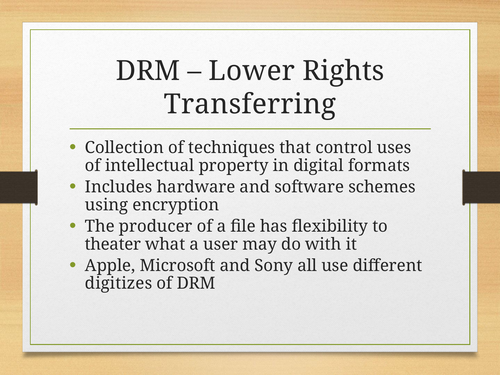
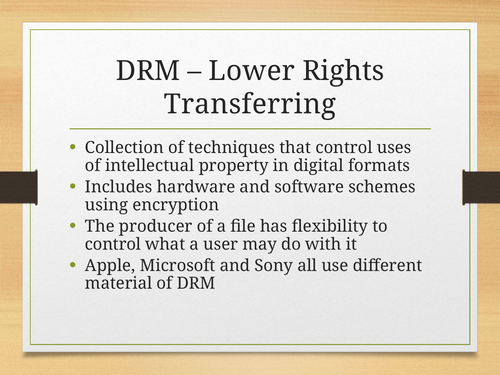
theater at (113, 244): theater -> control
digitizes: digitizes -> material
